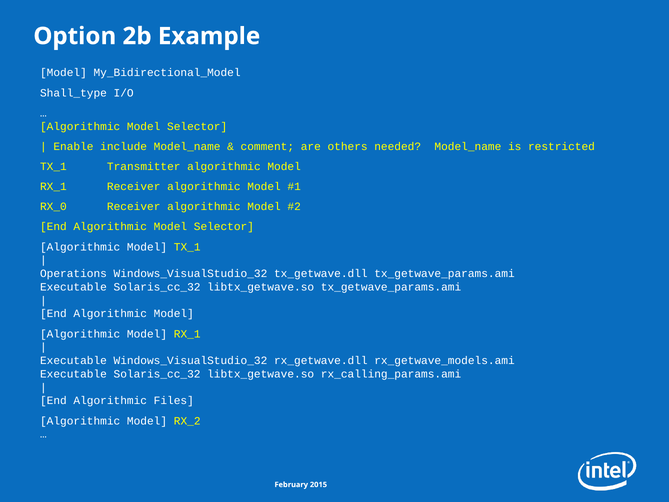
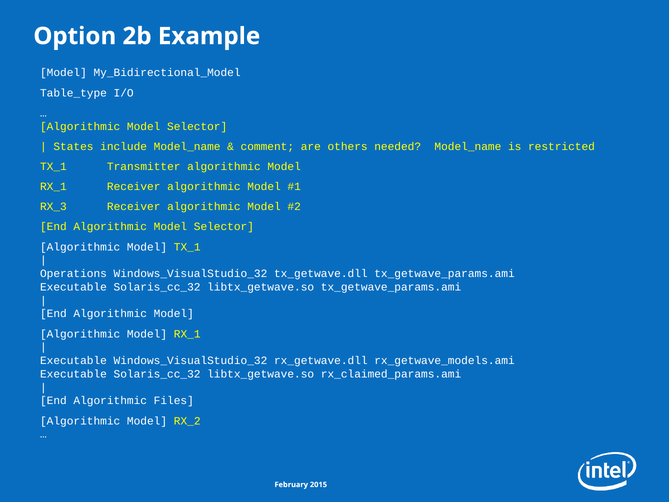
Shall_type: Shall_type -> Table_type
Enable: Enable -> States
RX_0: RX_0 -> RX_3
rx_calling_params.ami: rx_calling_params.ami -> rx_claimed_params.ami
